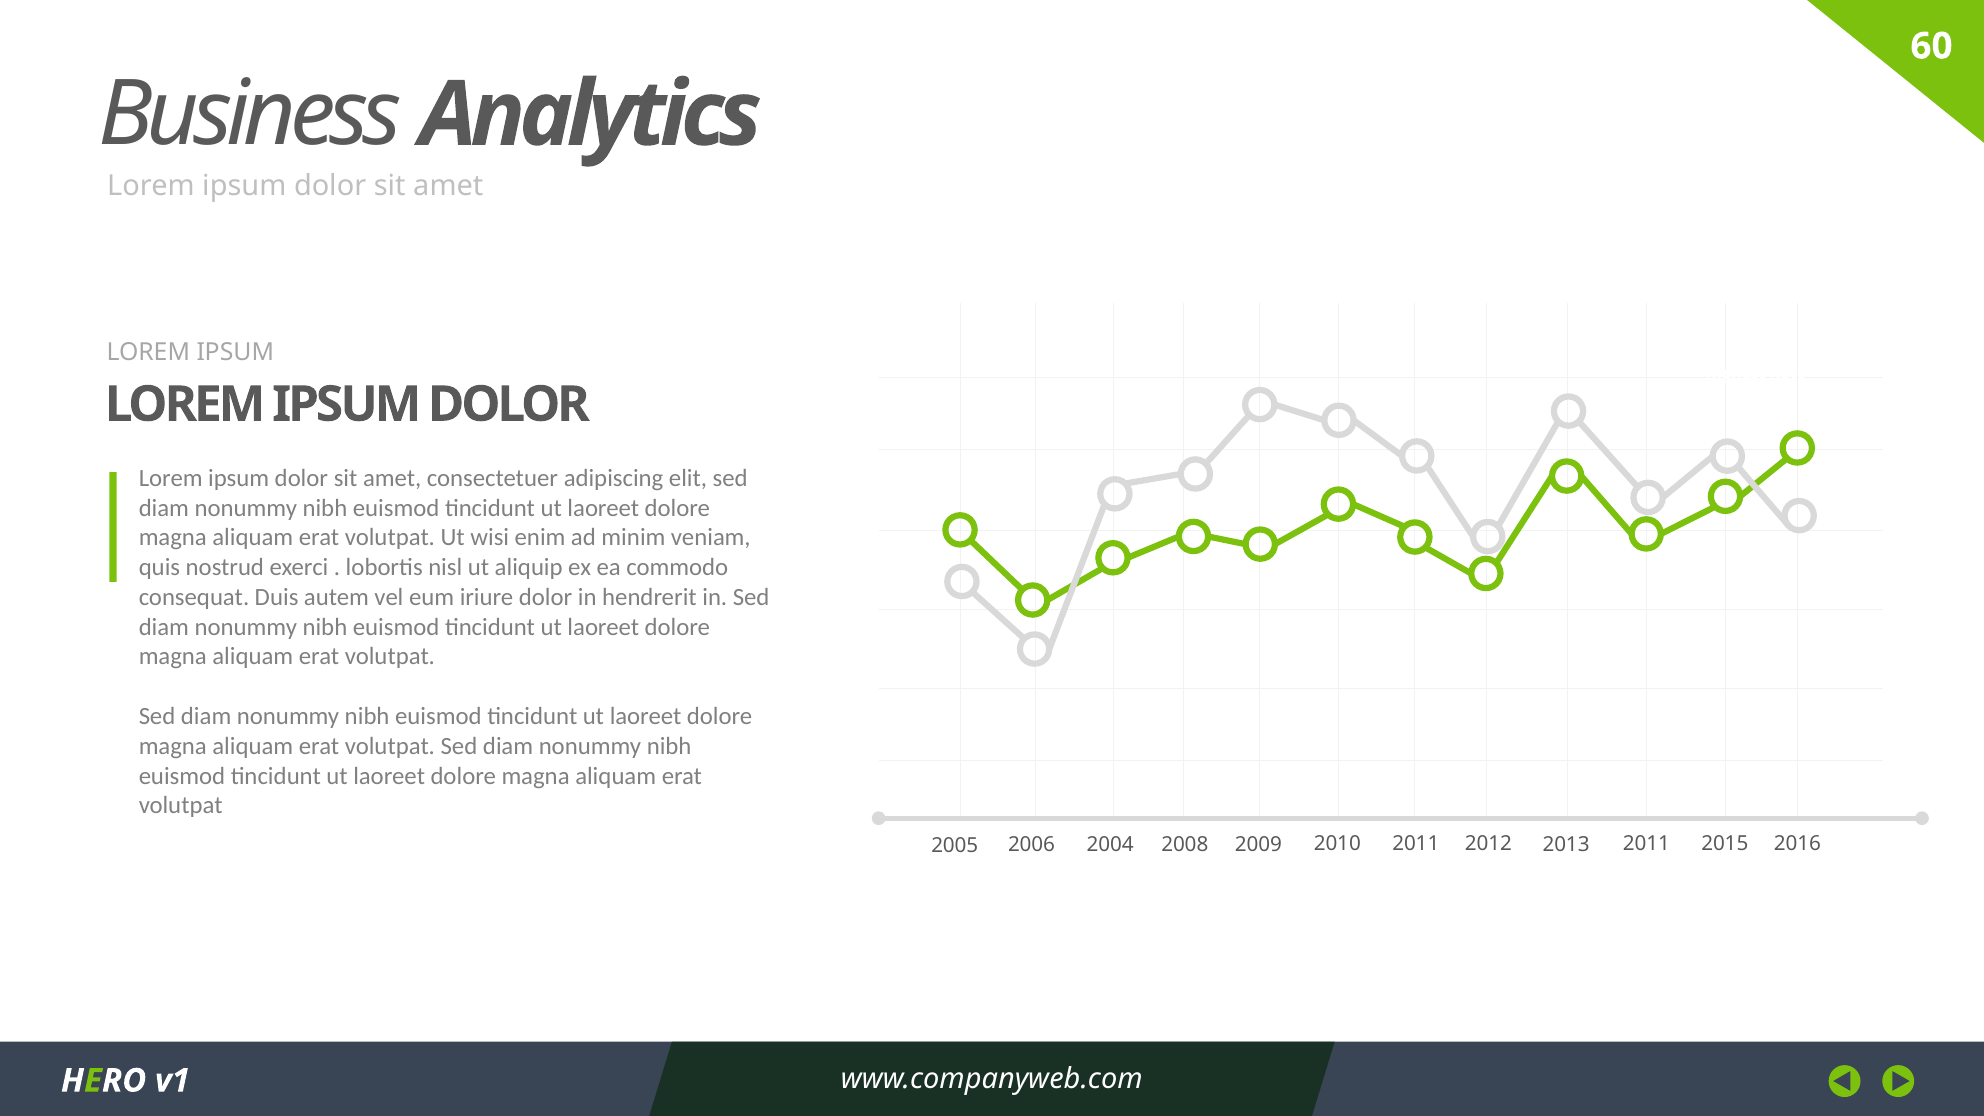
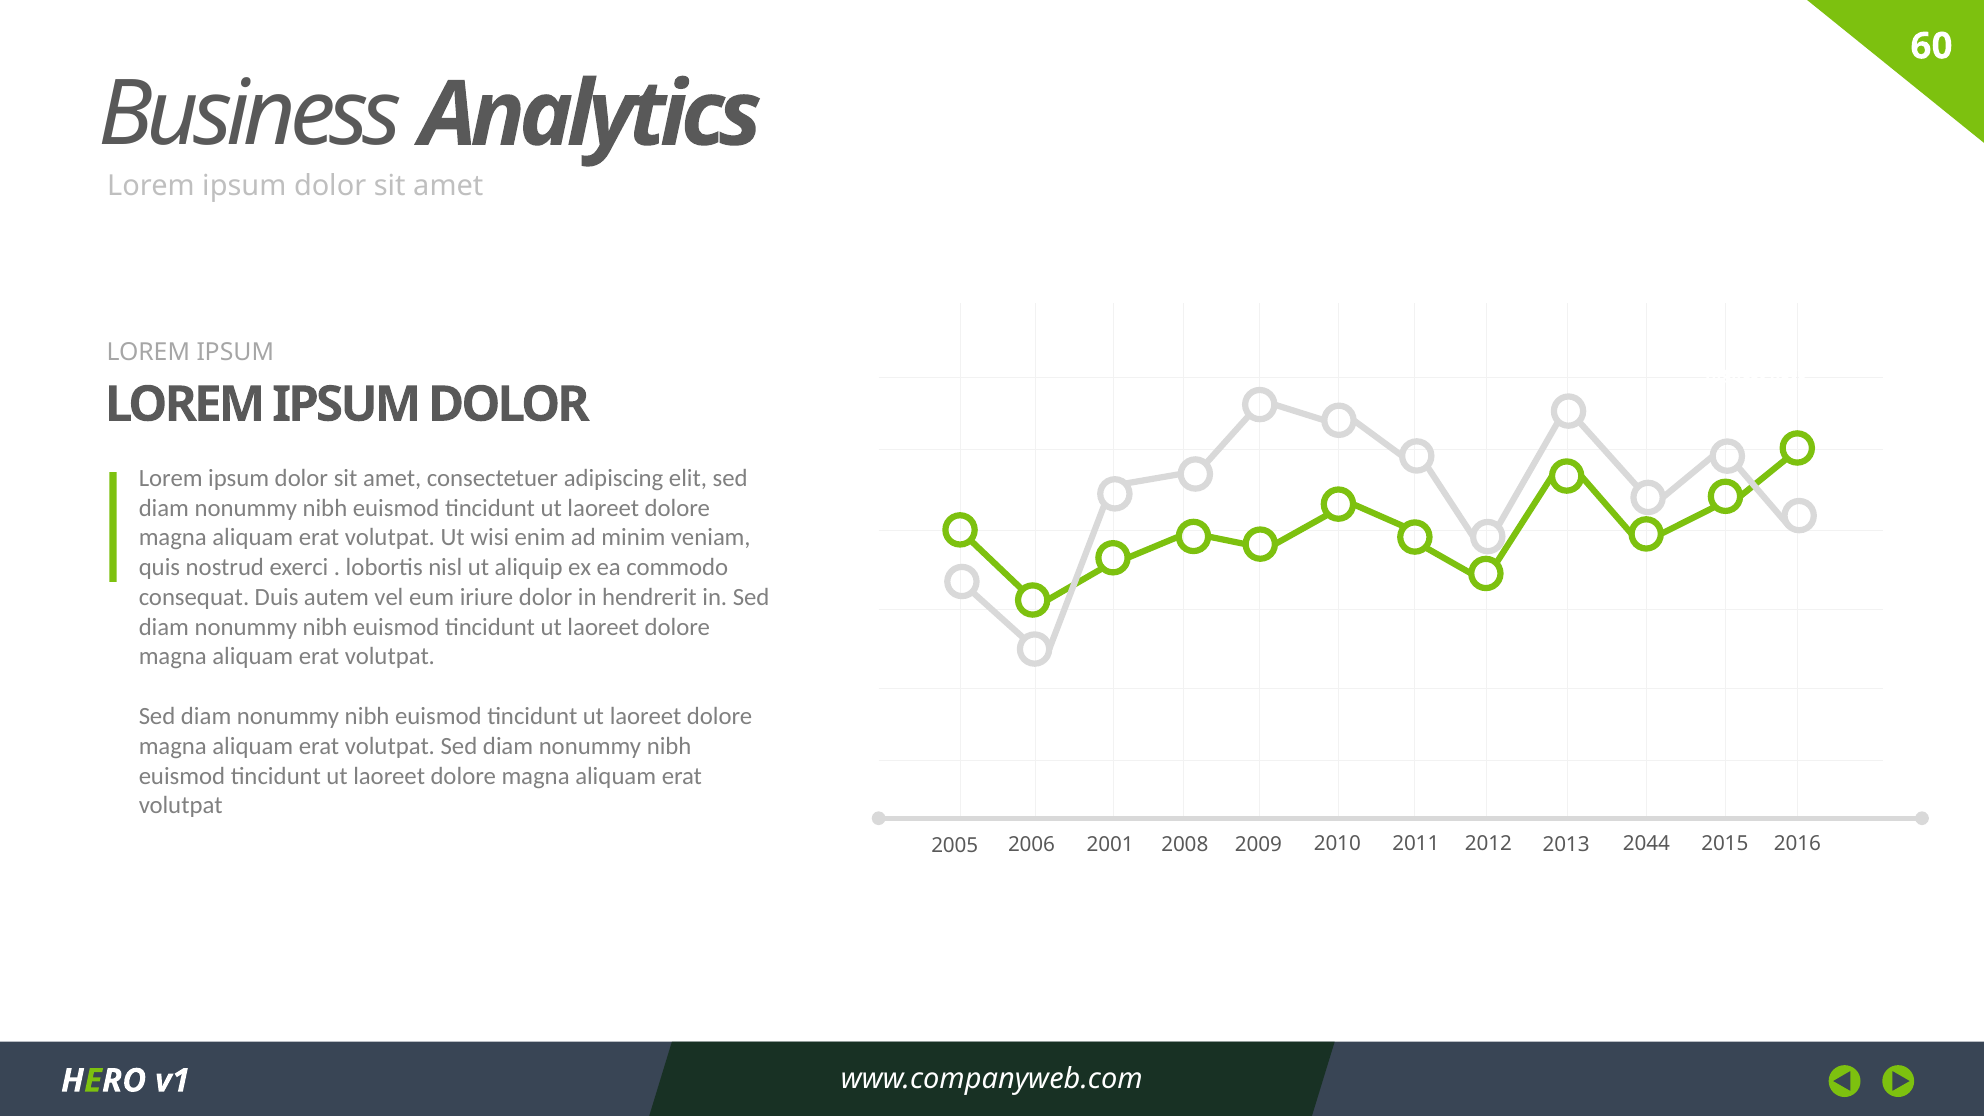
2011 at (1646, 844): 2011 -> 2044
2004: 2004 -> 2001
